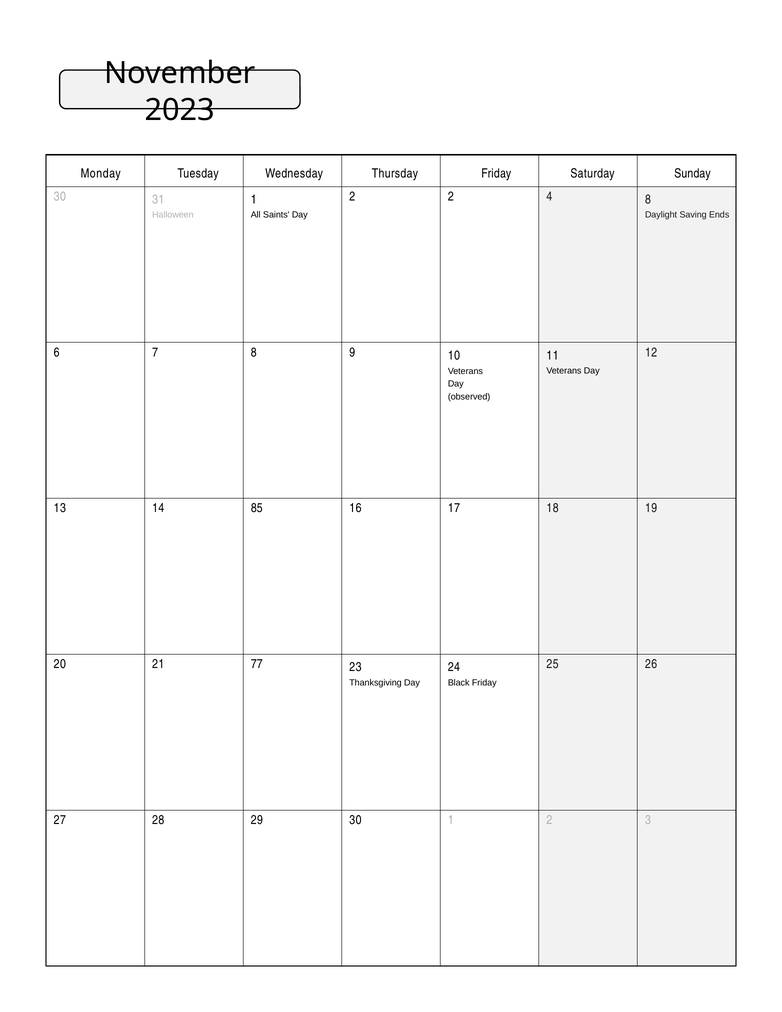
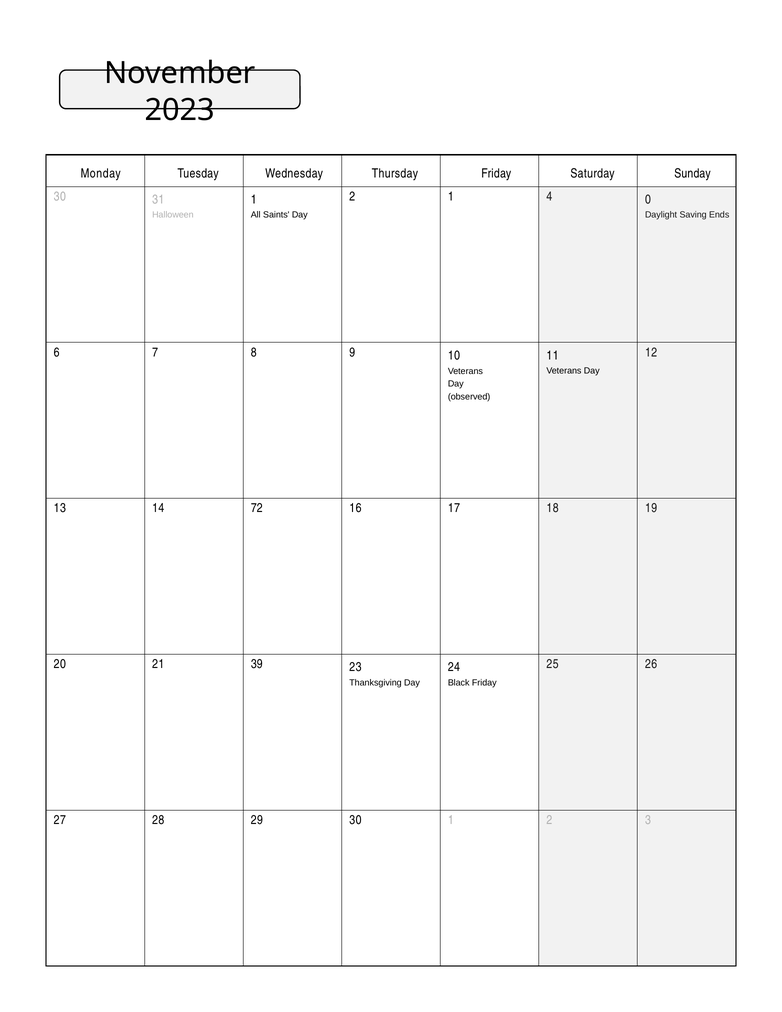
2 2: 2 -> 1
4 8: 8 -> 0
85: 85 -> 72
77: 77 -> 39
